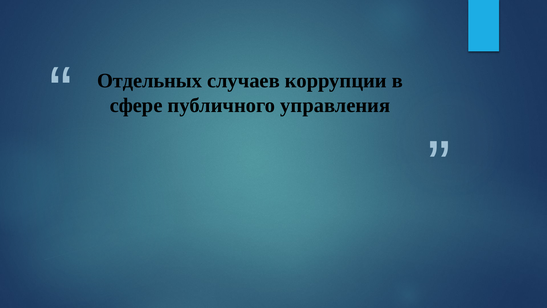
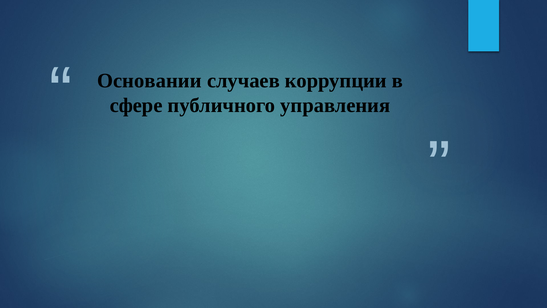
Отдельных: Отдельных -> Основании
